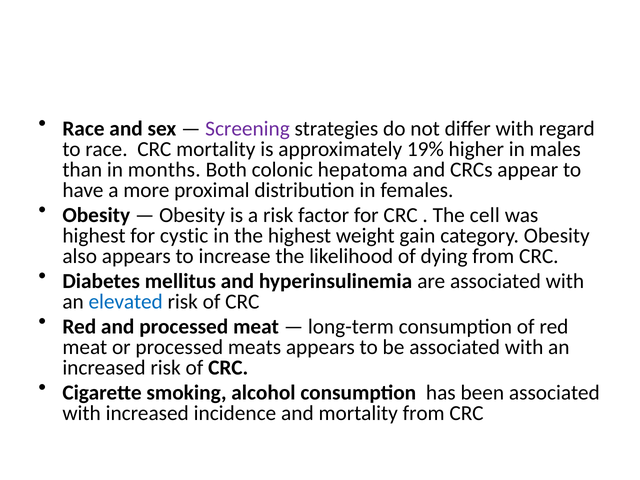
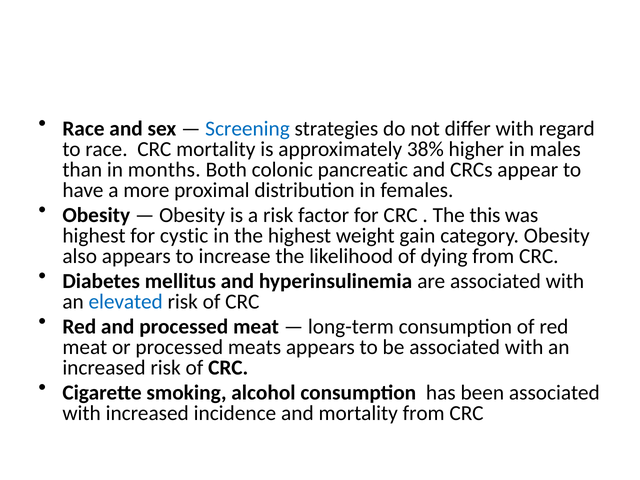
Screening colour: purple -> blue
19%: 19% -> 38%
hepatoma: hepatoma -> pancreatic
cell: cell -> this
